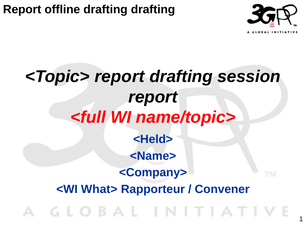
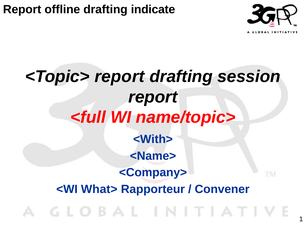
drafting drafting: drafting -> indicate
<Held>: <Held> -> <With>
